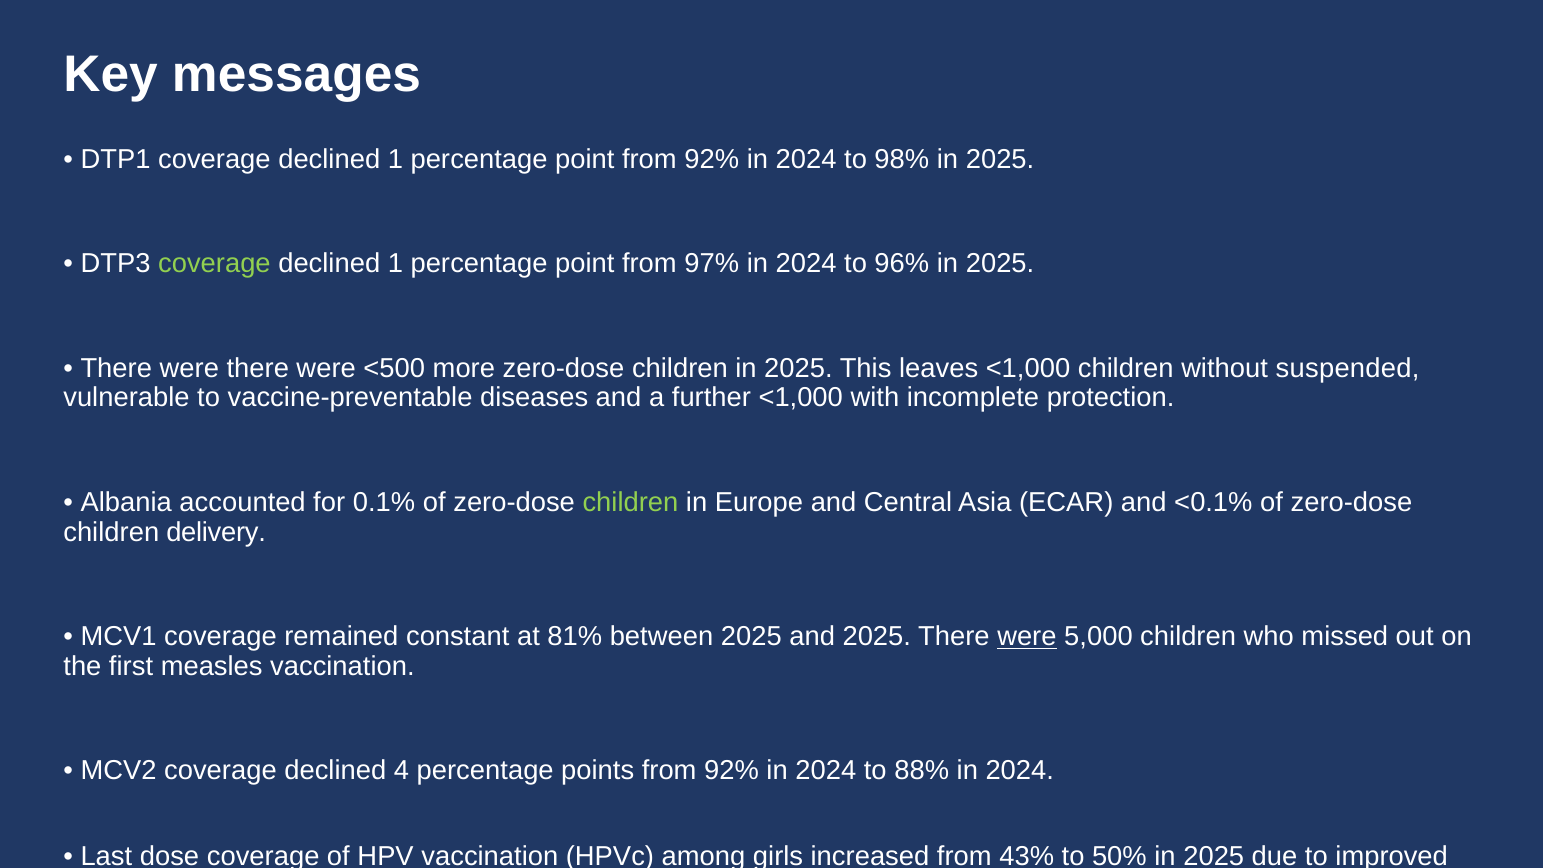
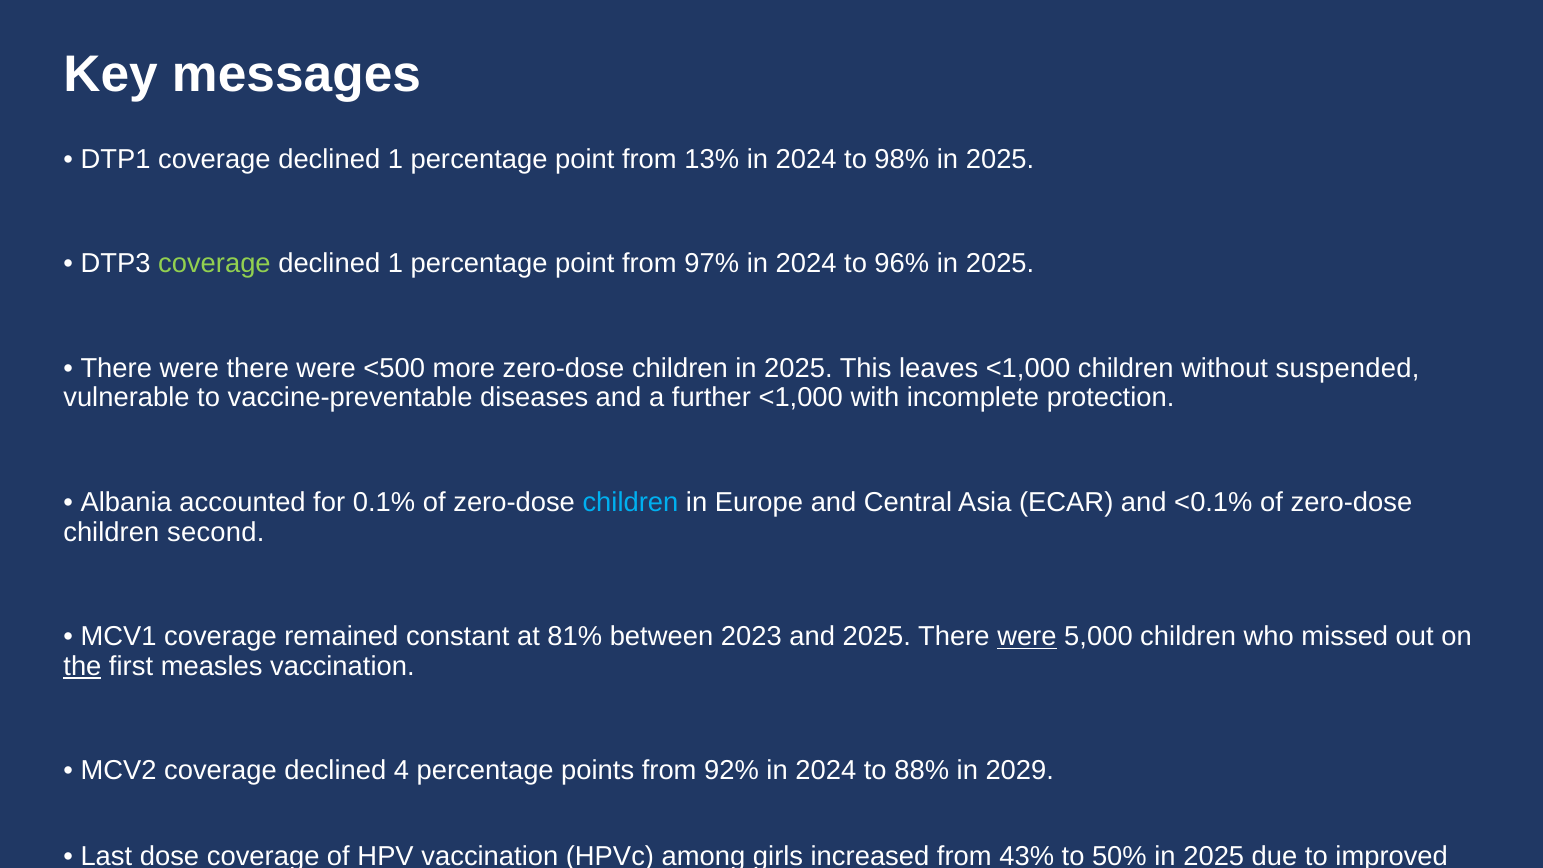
point from 92%: 92% -> 13%
children at (630, 502) colour: light green -> light blue
delivery: delivery -> second
between 2025: 2025 -> 2023
the underline: none -> present
88% in 2024: 2024 -> 2029
